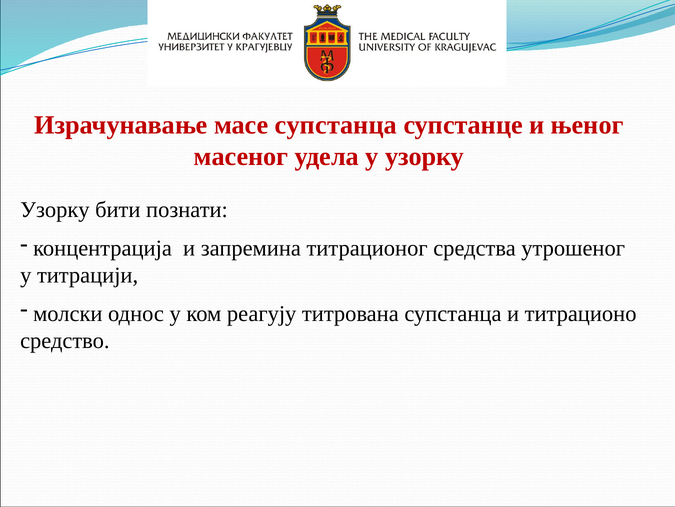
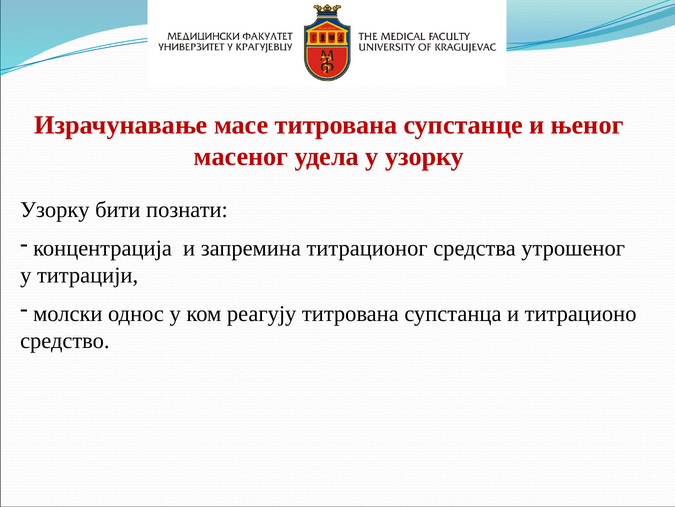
масе супстанца: супстанца -> титрована
